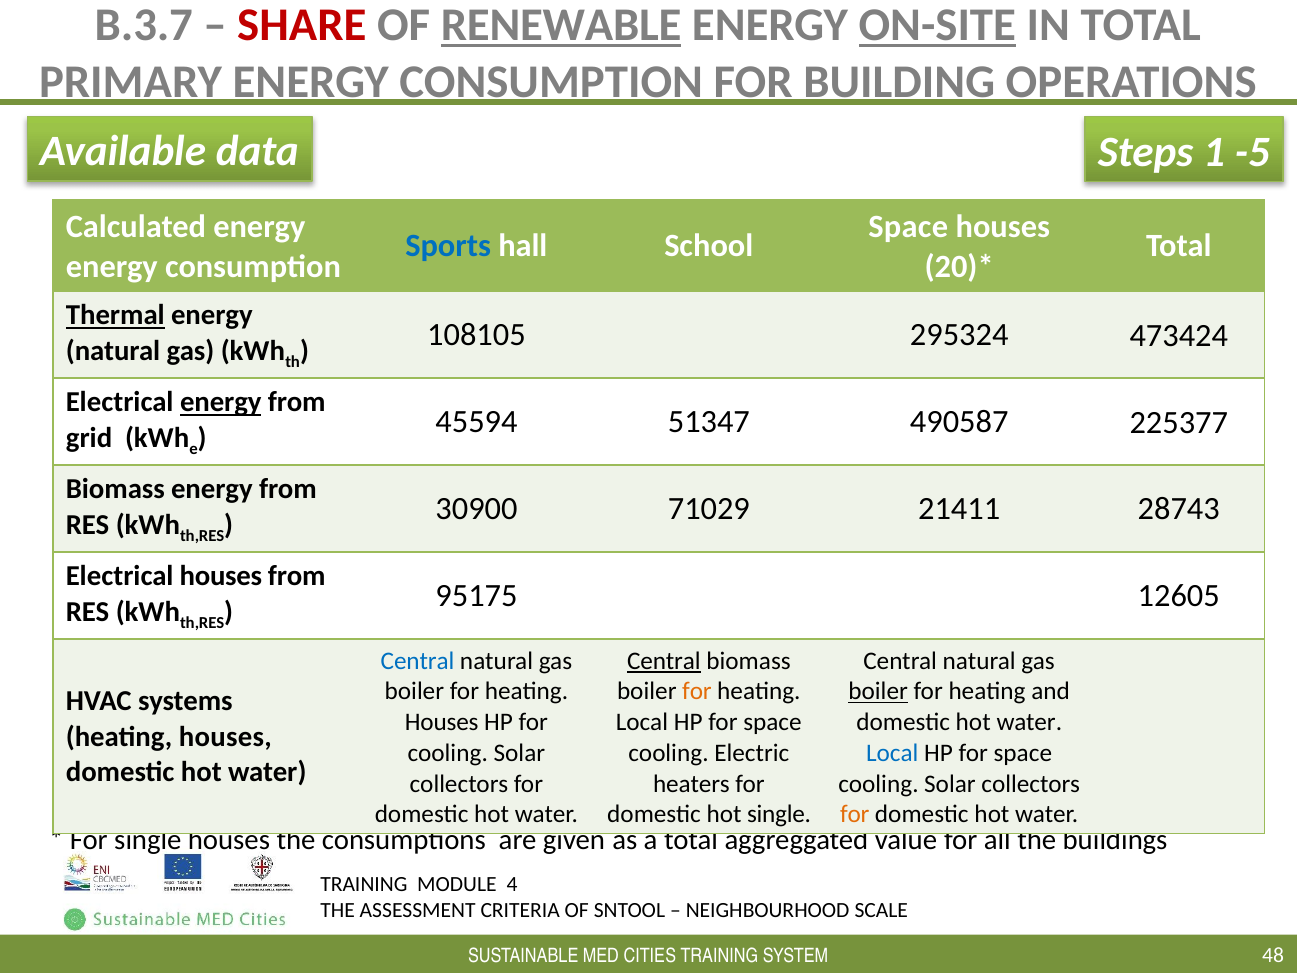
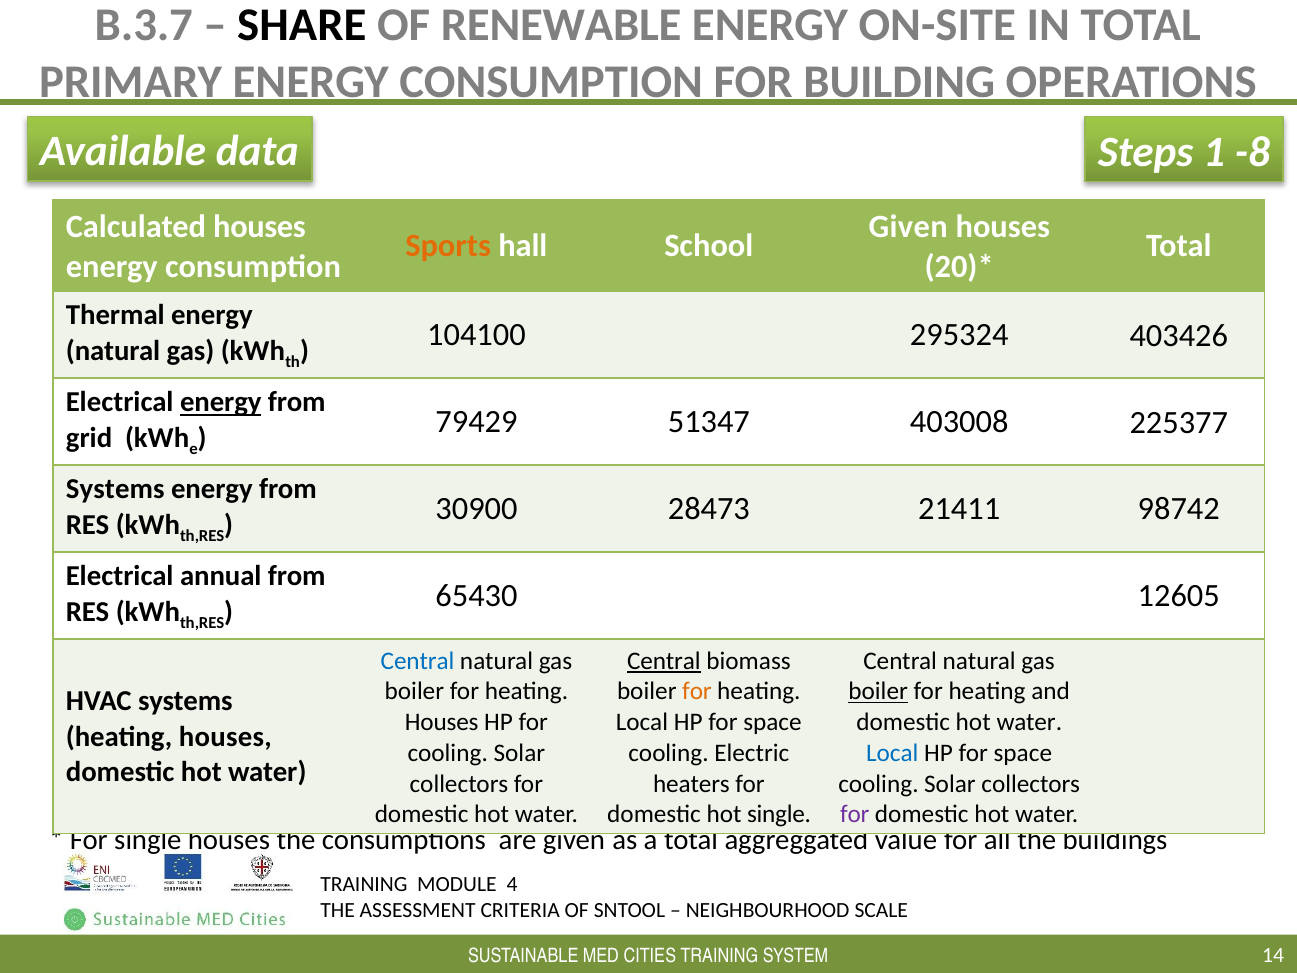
SHARE colour: red -> black
RENEWABLE underline: present -> none
ON-SITE underline: present -> none
-5: -5 -> -8
Calculated energy: energy -> houses
Space at (908, 227): Space -> Given
Sports colour: blue -> orange
Thermal underline: present -> none
108105: 108105 -> 104100
473424: 473424 -> 403426
45594: 45594 -> 79429
490587: 490587 -> 403008
Biomass at (115, 489): Biomass -> Systems
71029: 71029 -> 28473
28743: 28743 -> 98742
Electrical houses: houses -> annual
95175: 95175 -> 65430
for at (855, 814) colour: orange -> purple
48: 48 -> 14
